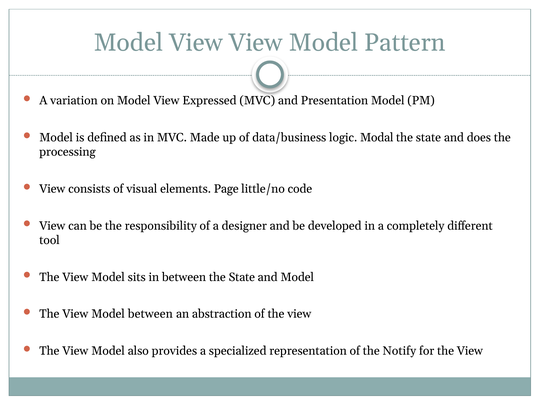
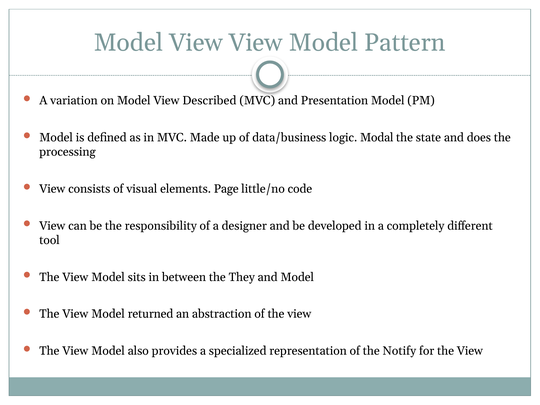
Expressed: Expressed -> Described
between the State: State -> They
Model between: between -> returned
